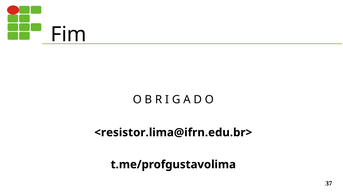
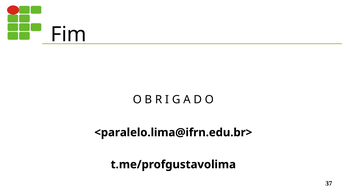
<resistor.lima@ifrn.edu.br>: <resistor.lima@ifrn.edu.br> -> <paralelo.lima@ifrn.edu.br>
